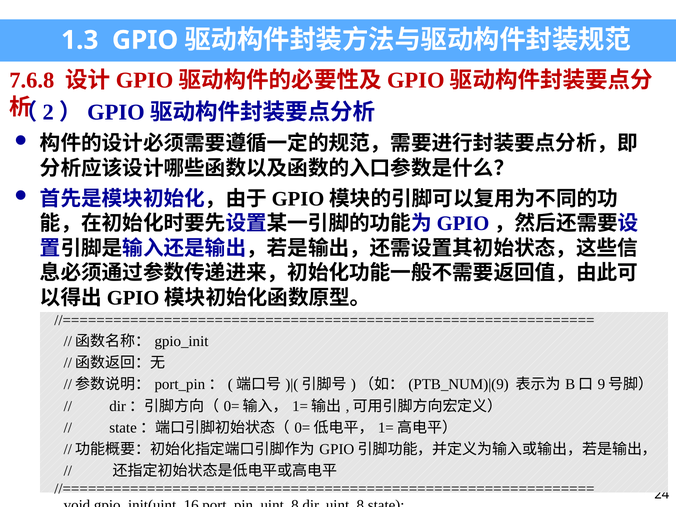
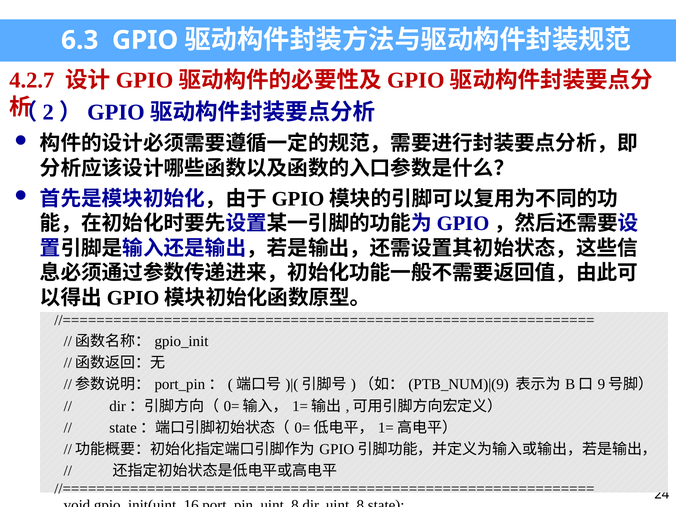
1.3: 1.3 -> 6.3
7.6.8: 7.6.8 -> 4.2.7
